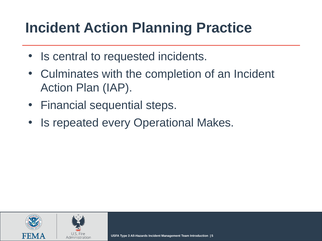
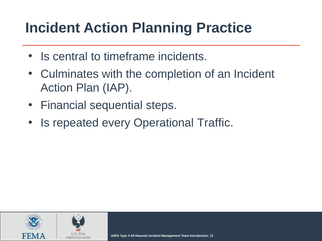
requested: requested -> timeframe
Makes: Makes -> Traffic
